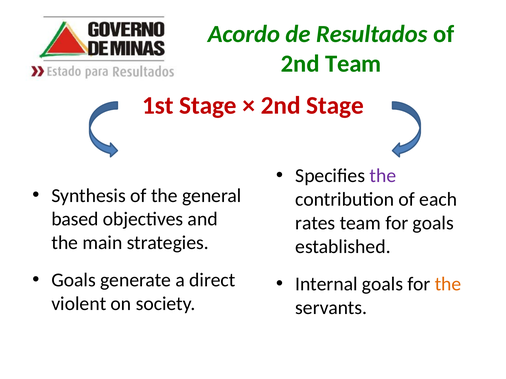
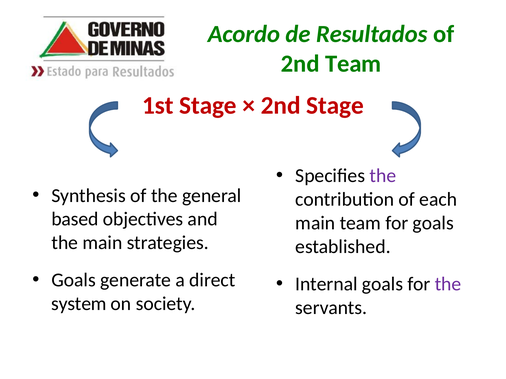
rates at (315, 223): rates -> main
the at (448, 284) colour: orange -> purple
violent: violent -> system
